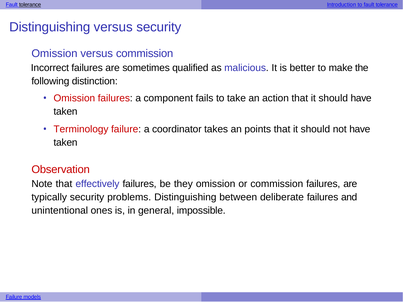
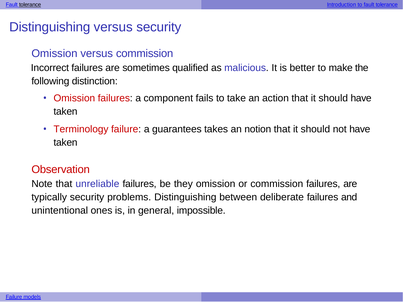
coordinator: coordinator -> guarantees
points: points -> notion
effectively: effectively -> unreliable
